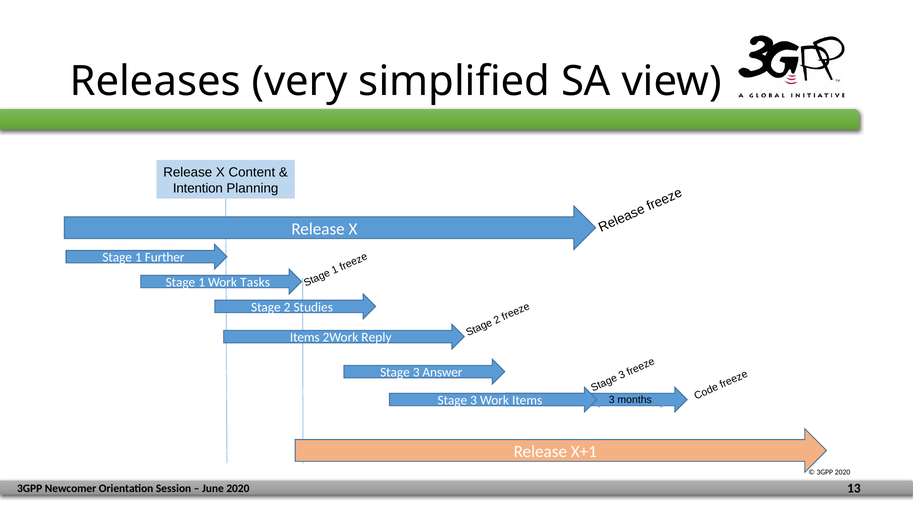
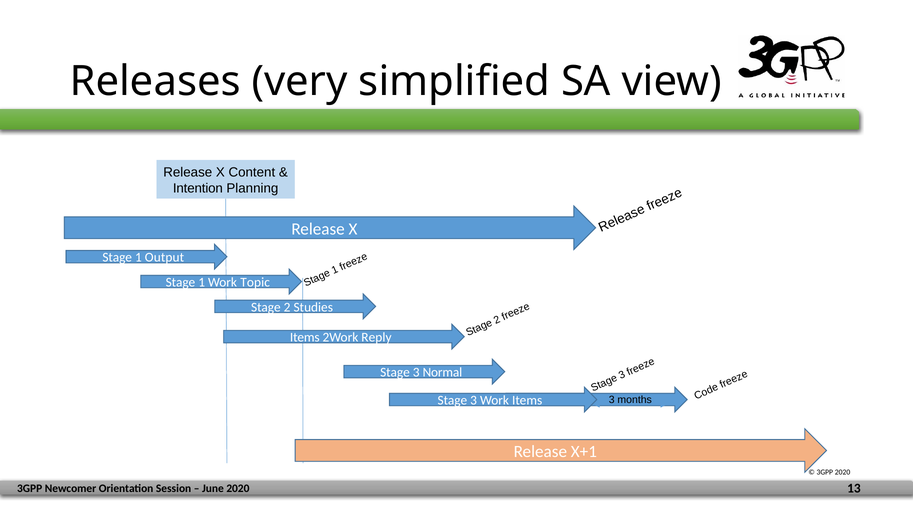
Further: Further -> Output
Tasks: Tasks -> Topic
Answer: Answer -> Normal
